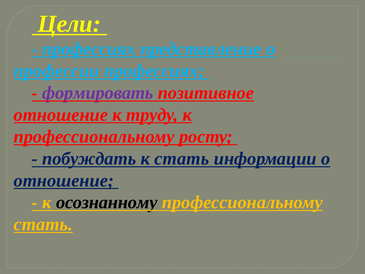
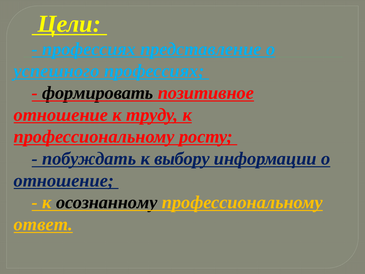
профессии: профессии -> успешного
формировать colour: purple -> black
к стать: стать -> выбору
стать at (43, 224): стать -> ответ
